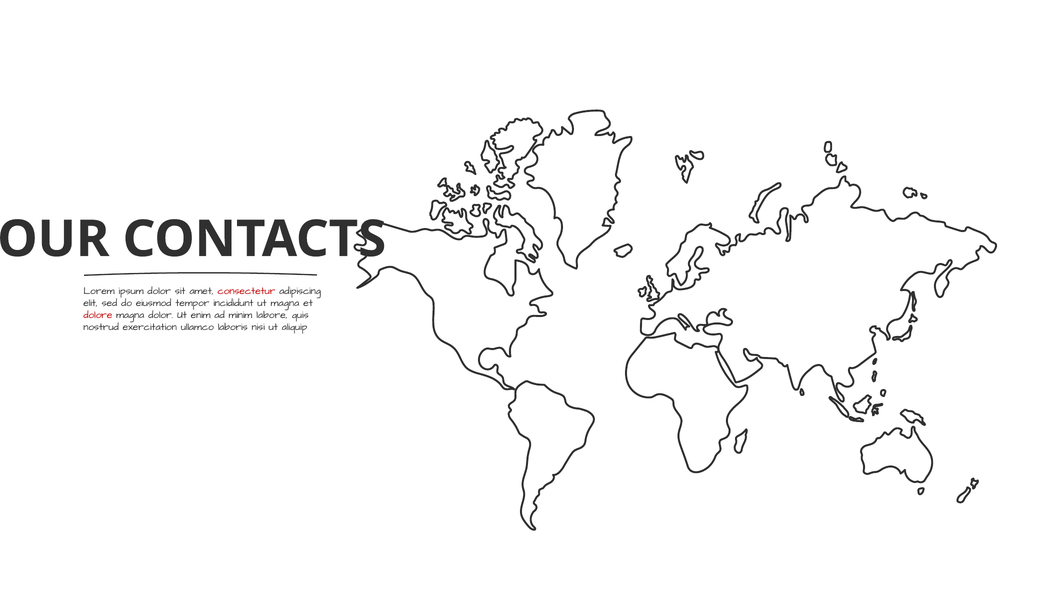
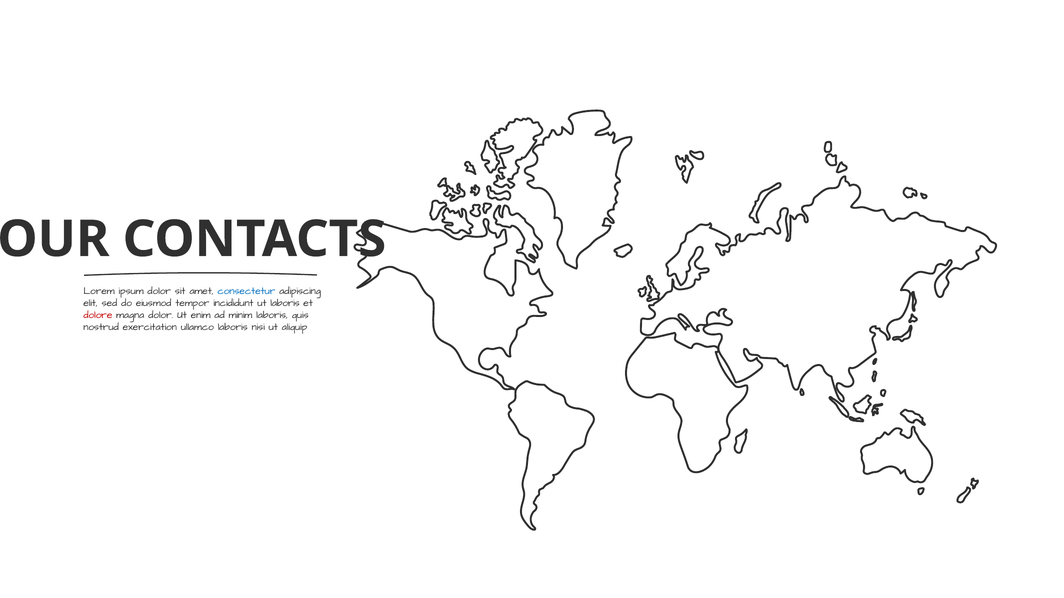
consectetur colour: red -> blue
ut magna: magna -> laboris
minim labore: labore -> laboris
